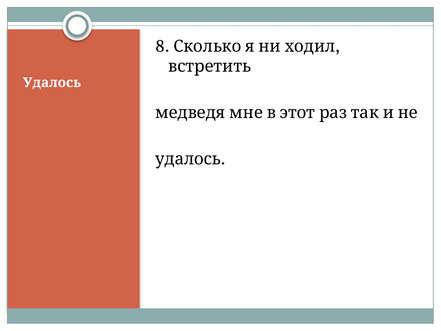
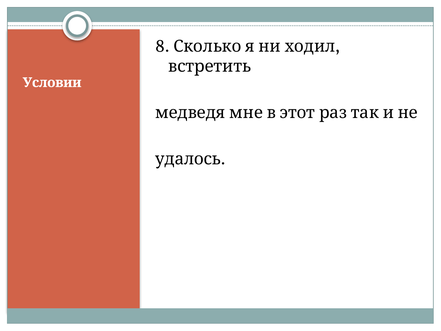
Удалось at (52, 83): Удалось -> Условии
